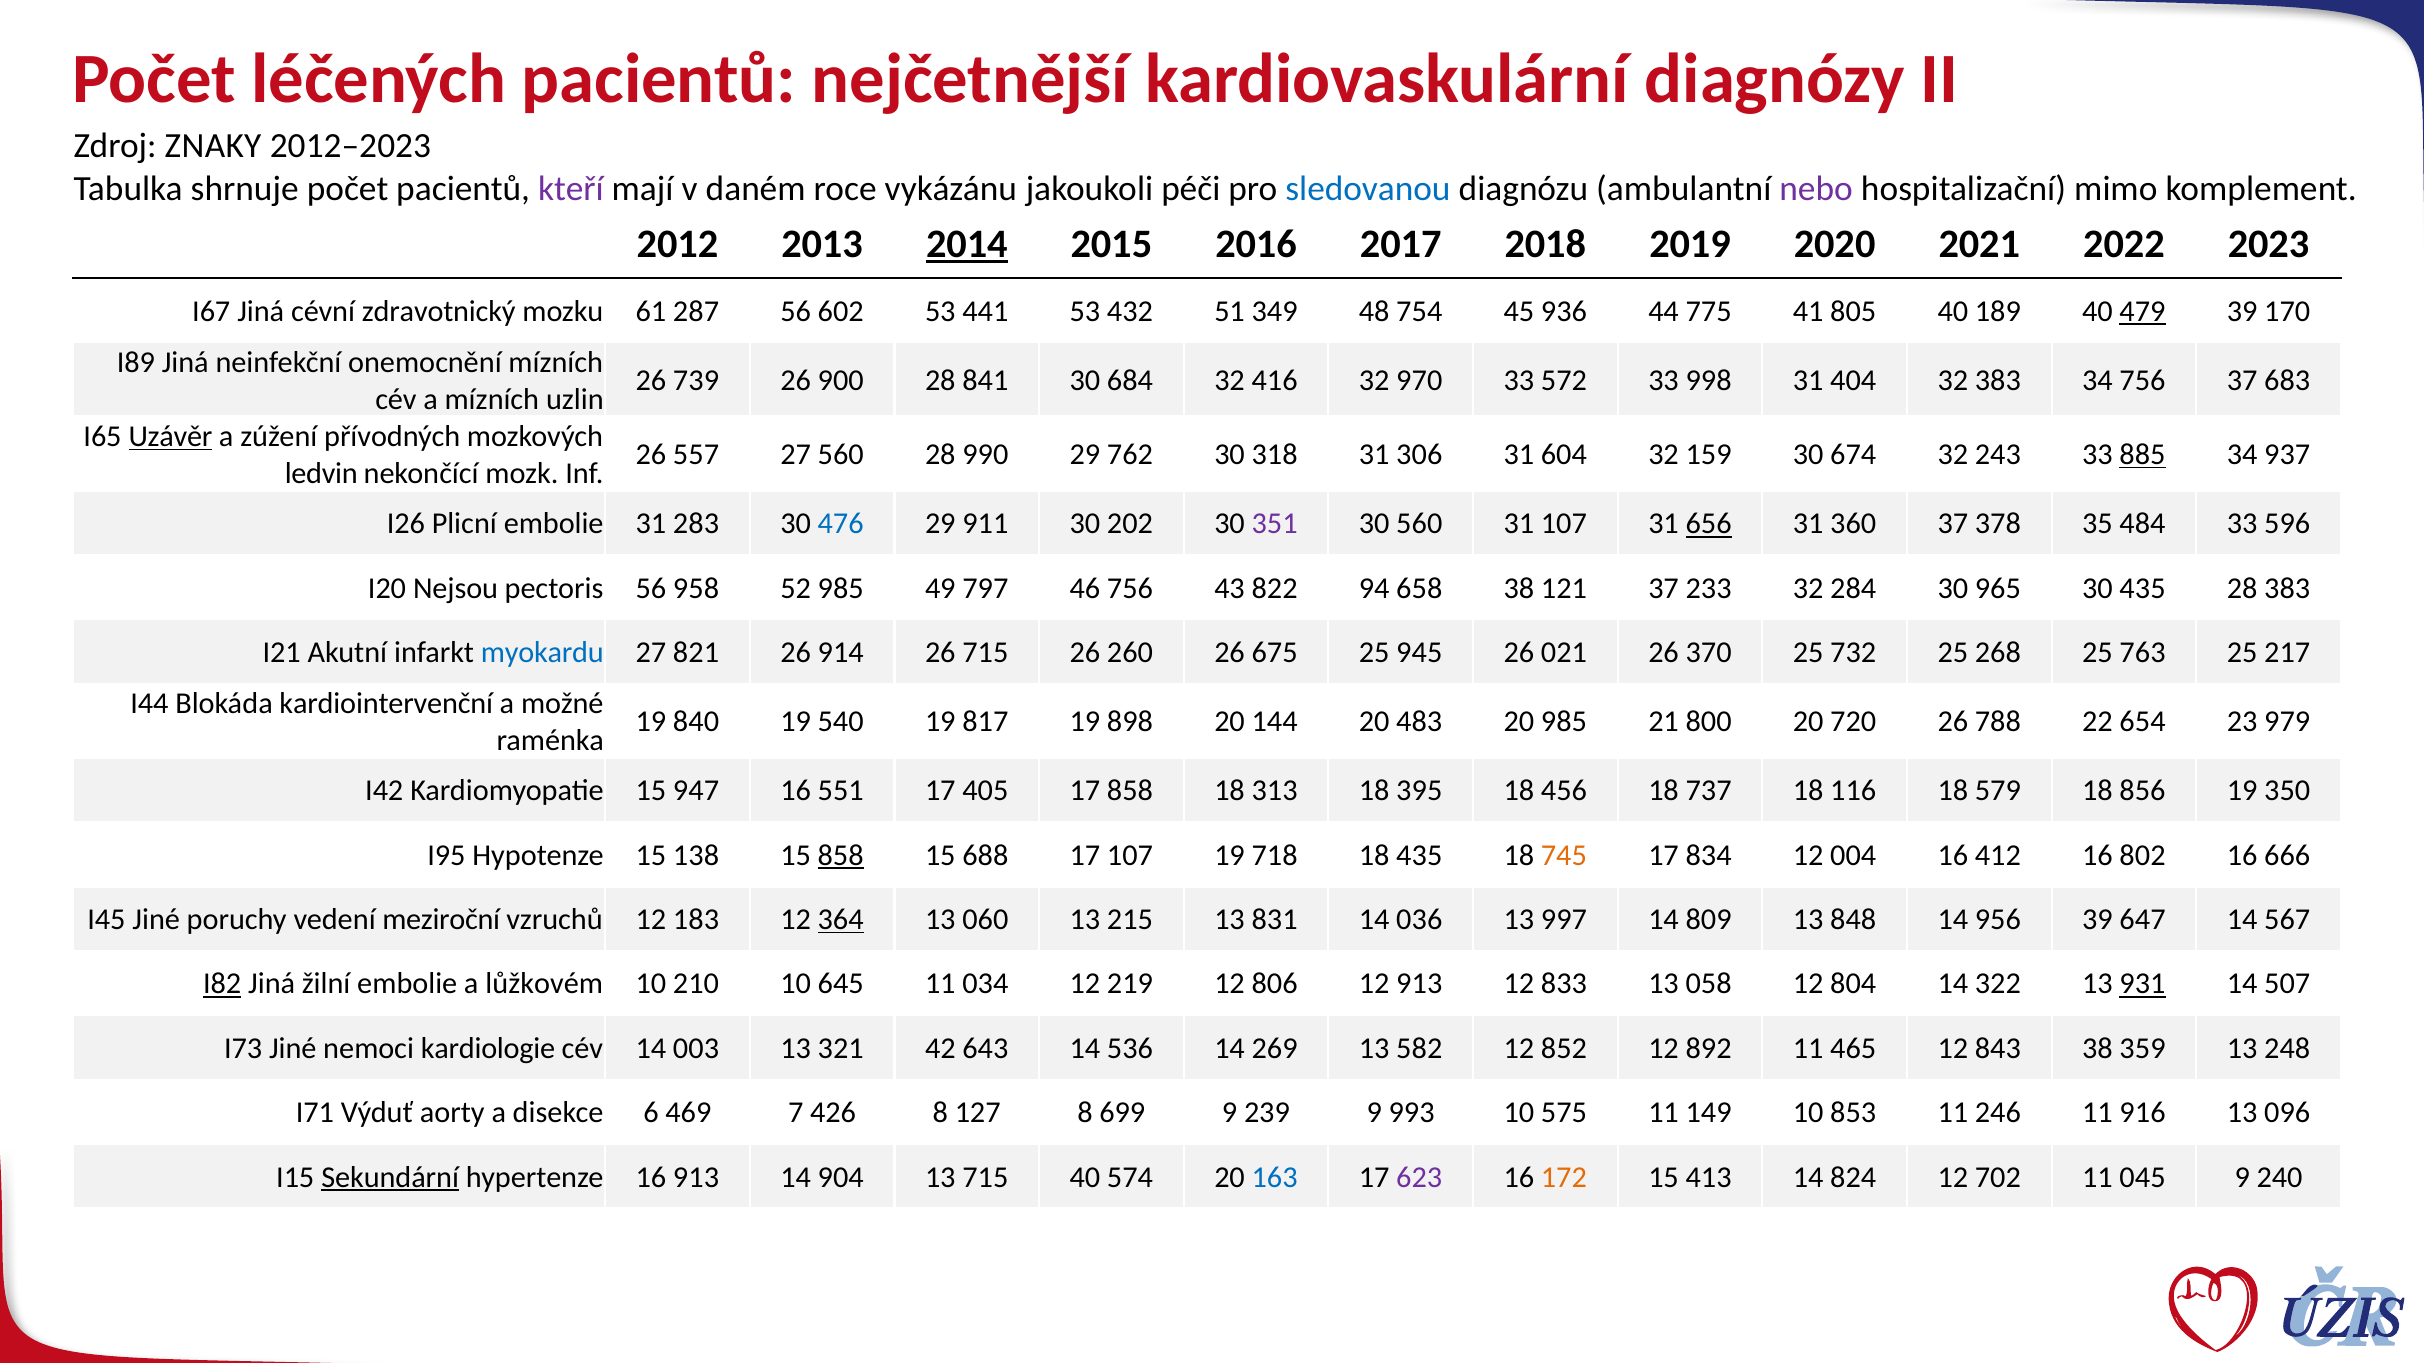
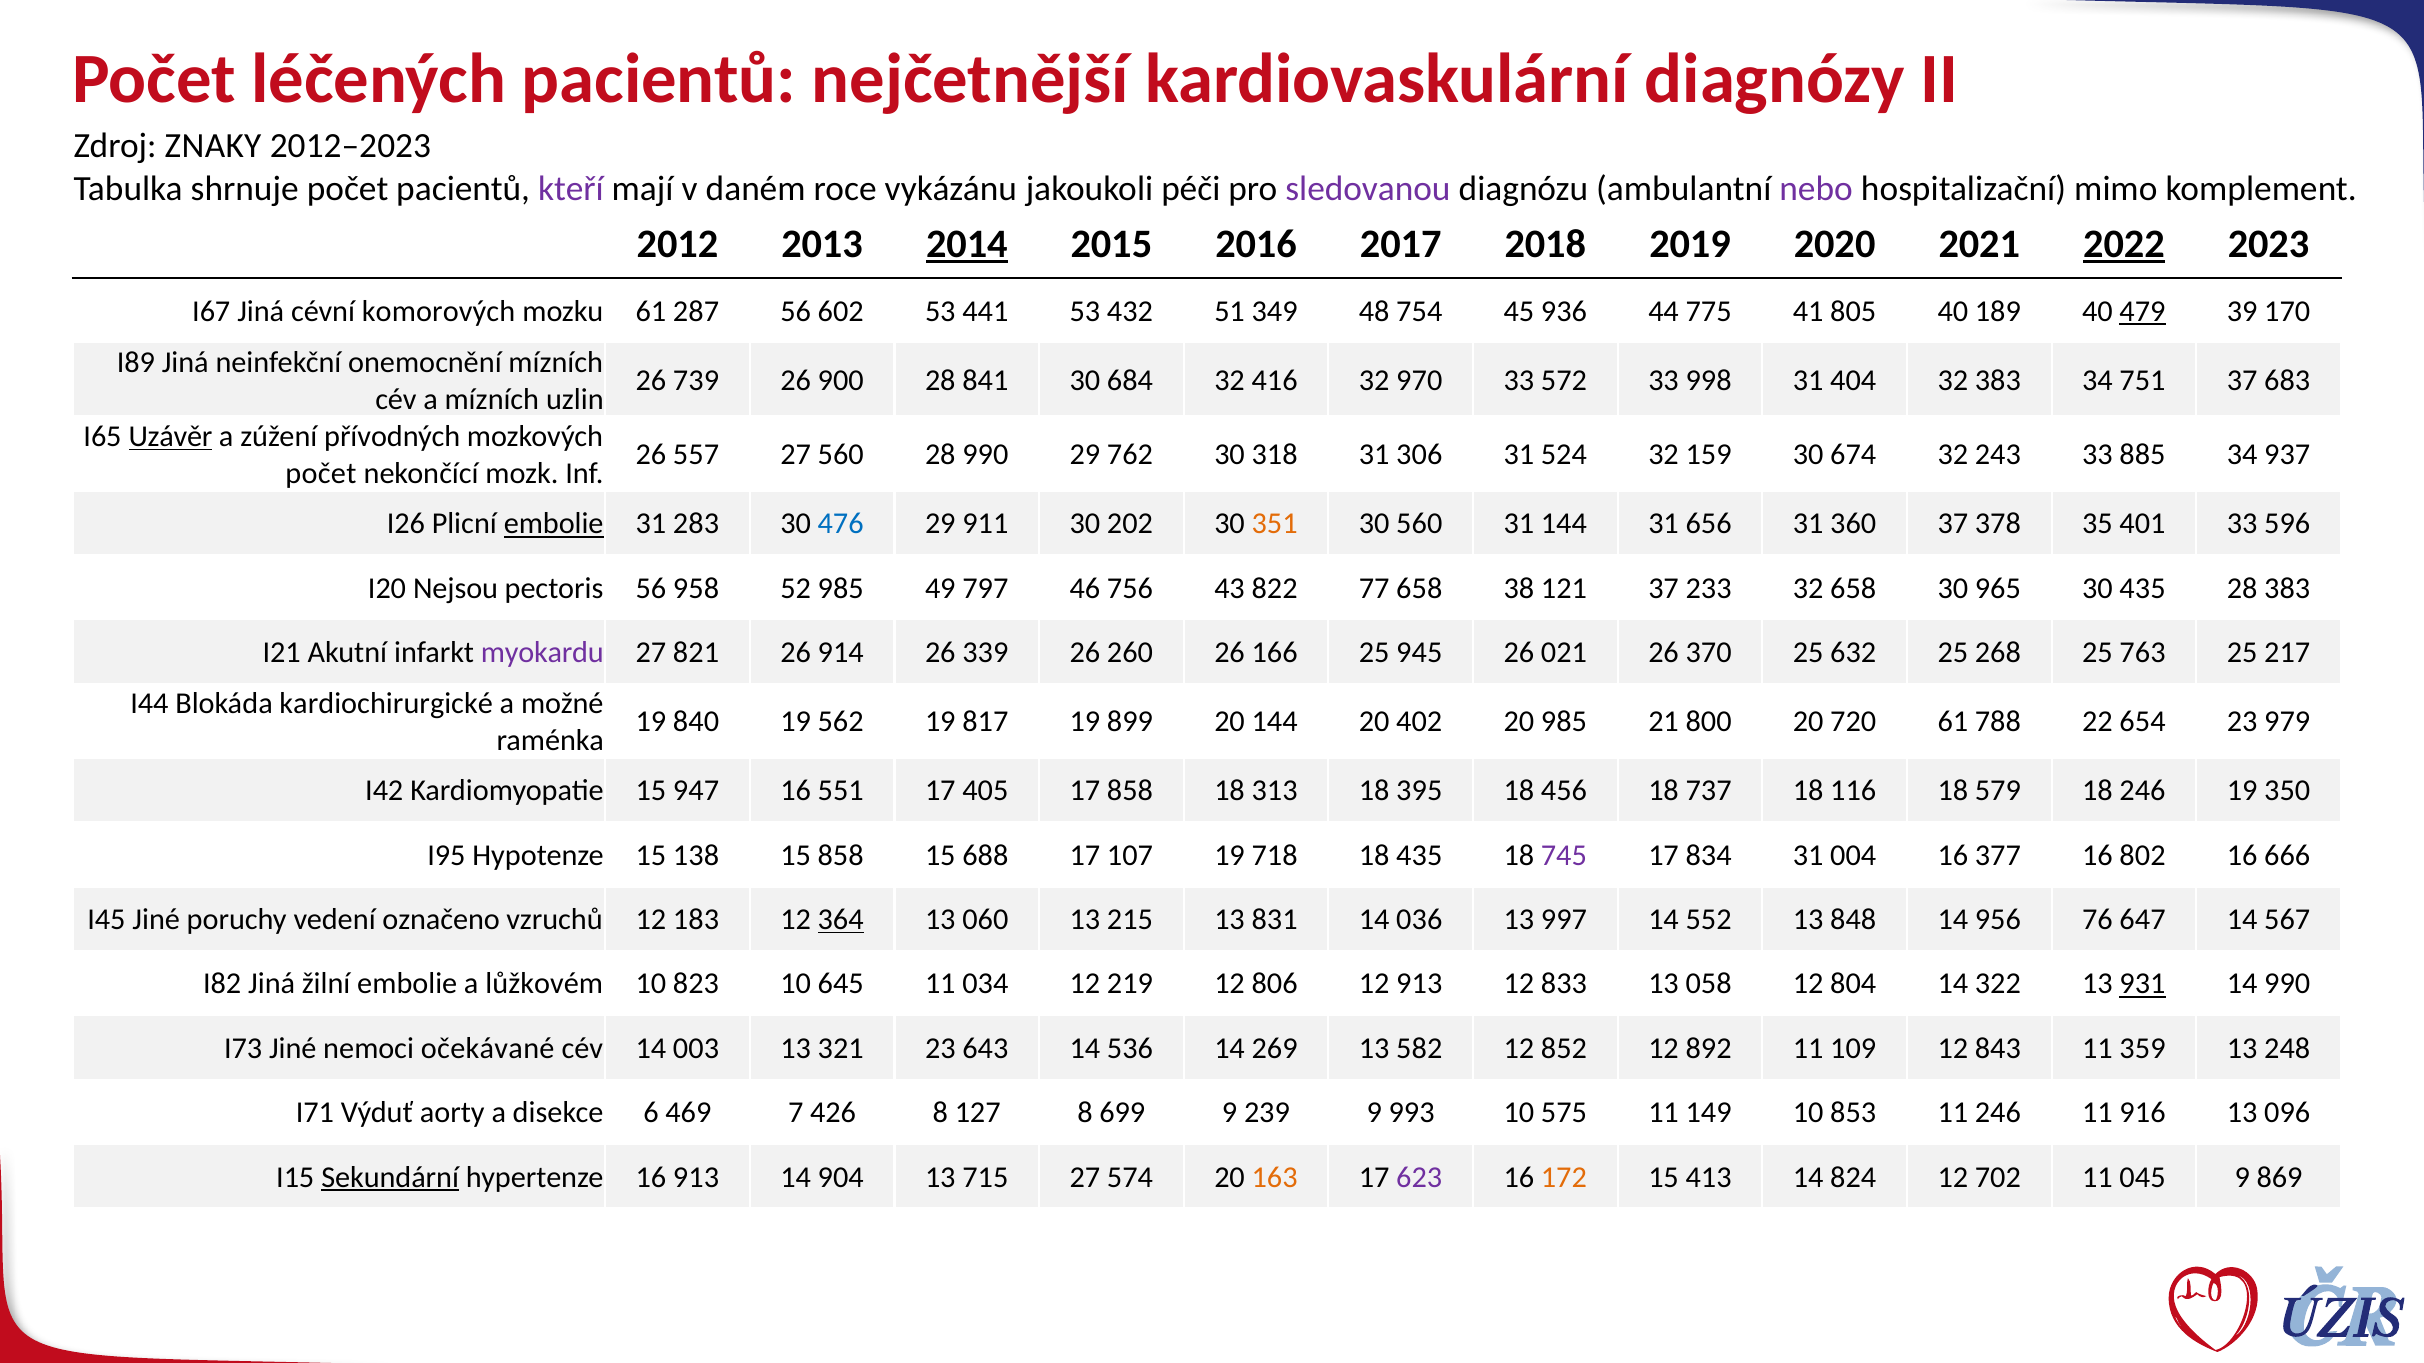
sledovanou colour: blue -> purple
2022 underline: none -> present
zdravotnický: zdravotnický -> komorových
34 756: 756 -> 751
604: 604 -> 524
885 underline: present -> none
ledvin at (321, 474): ledvin -> počet
embolie at (554, 524) underline: none -> present
351 colour: purple -> orange
31 107: 107 -> 144
656 underline: present -> none
484: 484 -> 401
94: 94 -> 77
32 284: 284 -> 658
myokardu colour: blue -> purple
26 715: 715 -> 339
675: 675 -> 166
732: 732 -> 632
kardiointervenční: kardiointervenční -> kardiochirurgické
540: 540 -> 562
898: 898 -> 899
483: 483 -> 402
720 26: 26 -> 61
18 856: 856 -> 246
858 at (841, 855) underline: present -> none
745 colour: orange -> purple
834 12: 12 -> 31
412: 412 -> 377
meziroční: meziroční -> označeno
809: 809 -> 552
956 39: 39 -> 76
I82 underline: present -> none
210: 210 -> 823
14 507: 507 -> 990
kardiologie: kardiologie -> očekávané
321 42: 42 -> 23
465: 465 -> 109
843 38: 38 -> 11
715 40: 40 -> 27
163 colour: blue -> orange
240: 240 -> 869
